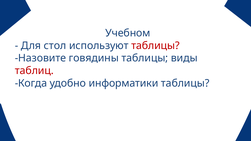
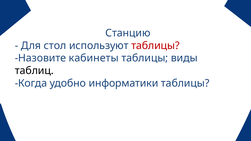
Учебном: Учебном -> Станцию
говядины: говядины -> кабинеты
таблиц colour: red -> black
